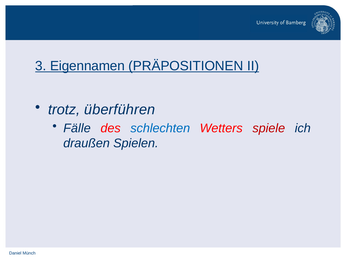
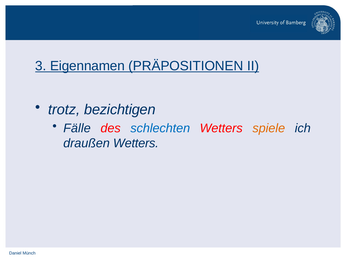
überführen: überführen -> bezichtigen
spiele colour: red -> orange
draußen Spielen: Spielen -> Wetters
